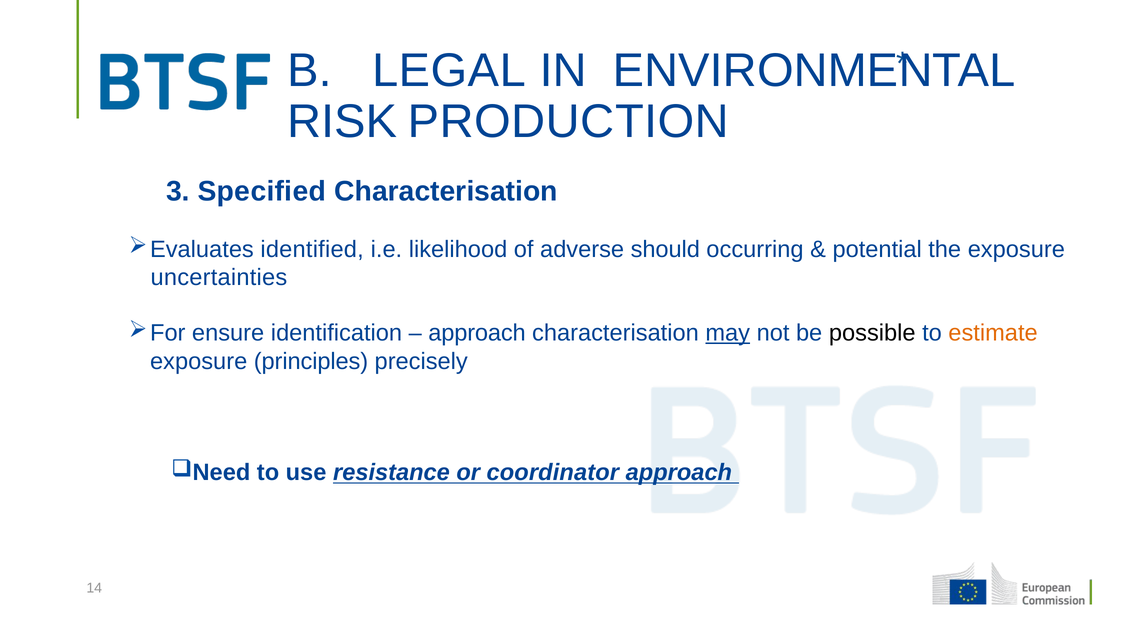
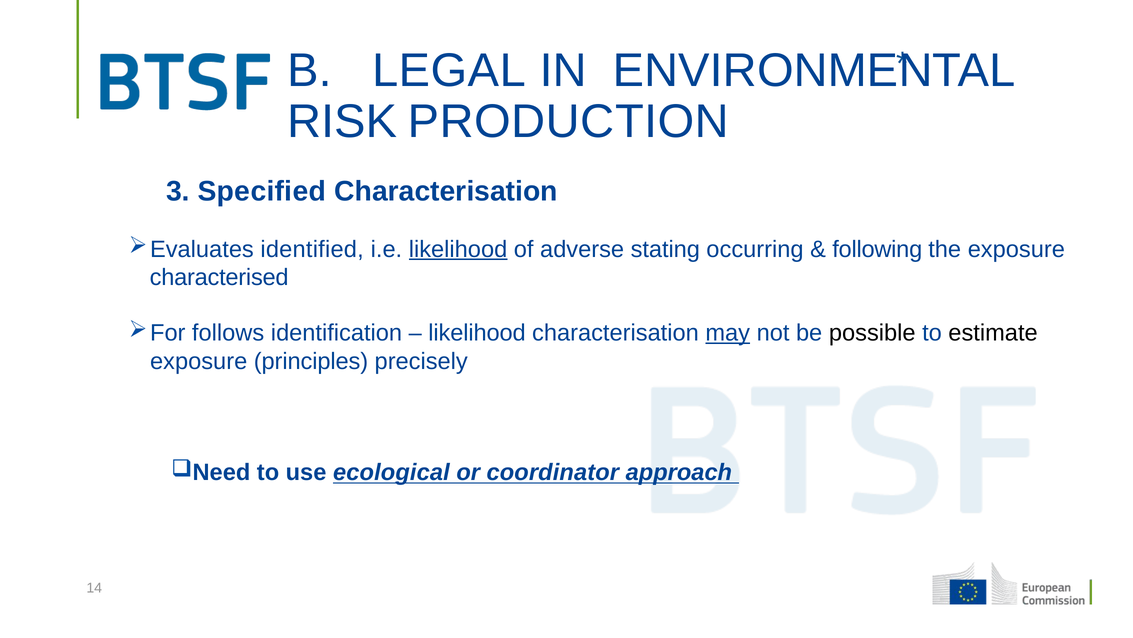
likelihood at (458, 249) underline: none -> present
should: should -> stating
potential: potential -> following
uncertainties: uncertainties -> characterised
ensure: ensure -> follows
approach at (477, 333): approach -> likelihood
estimate colour: orange -> black
resistance: resistance -> ecological
